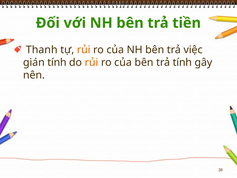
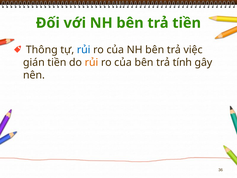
Thanh: Thanh -> Thông
rủi at (84, 50) colour: orange -> blue
gián tính: tính -> tiền
